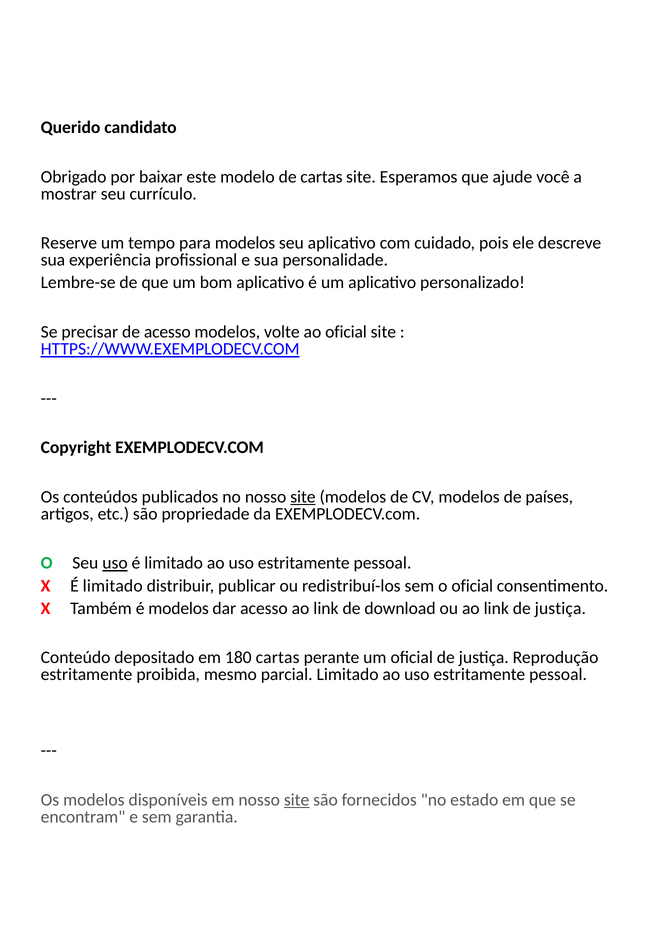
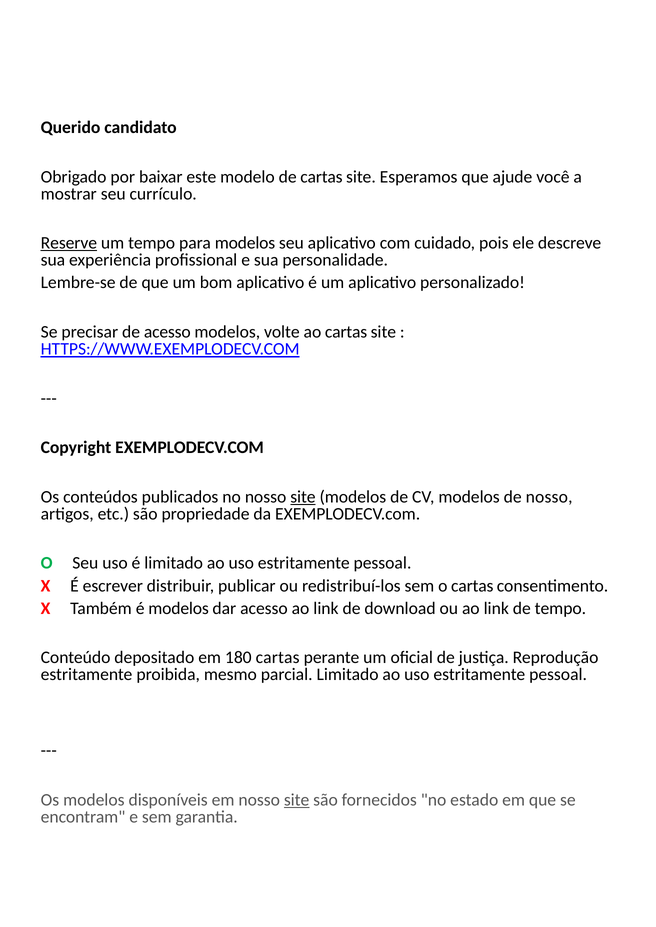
Reserve underline: none -> present
ao oficial: oficial -> cartas
de países: países -> nosso
uso at (115, 563) underline: present -> none
X É limitado: limitado -> escrever
o oficial: oficial -> cartas
link de justiça: justiça -> tempo
